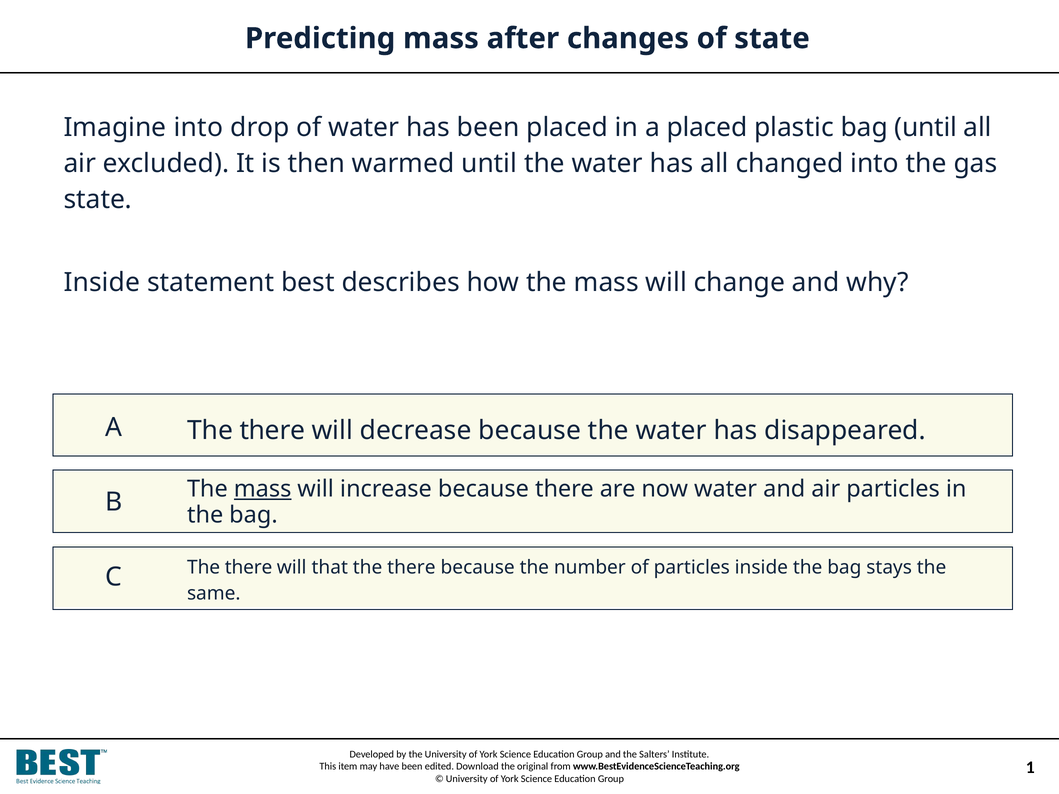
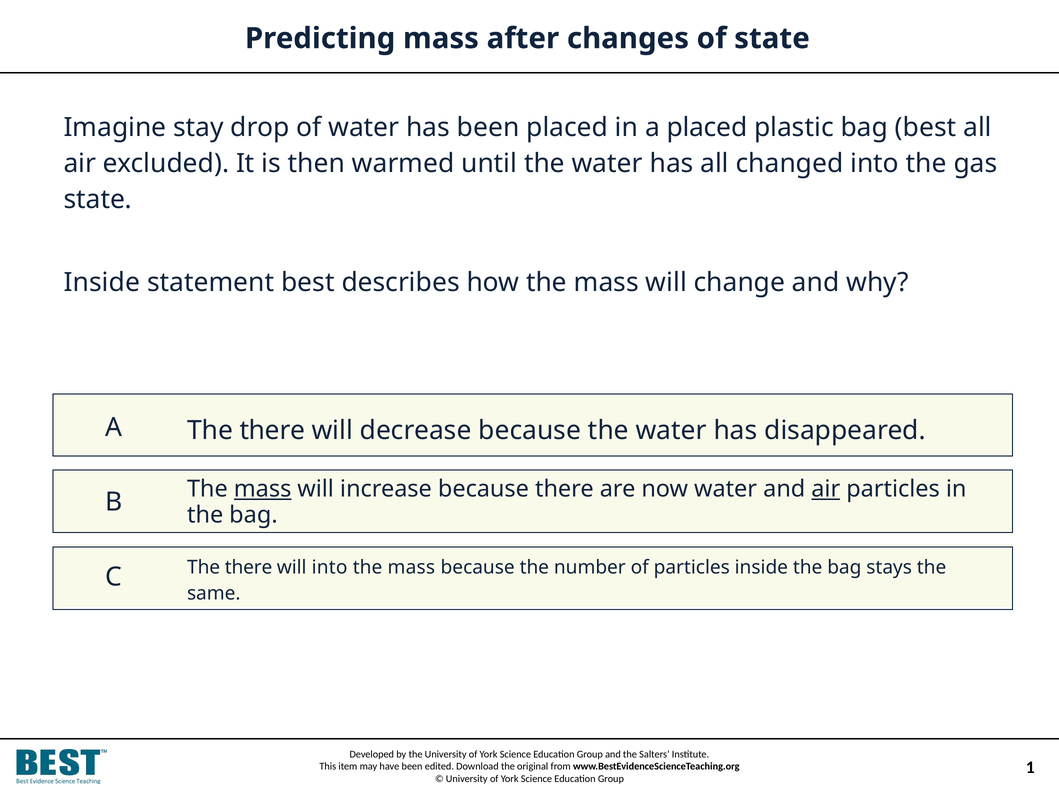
Imagine into: into -> stay
bag until: until -> best
air at (826, 489) underline: none -> present
will that: that -> into
there at (411, 568): there -> mass
